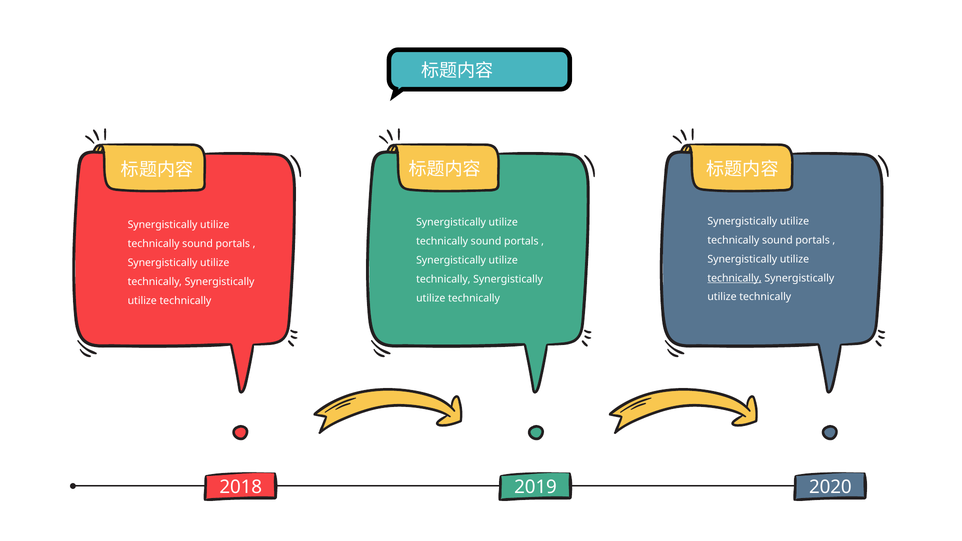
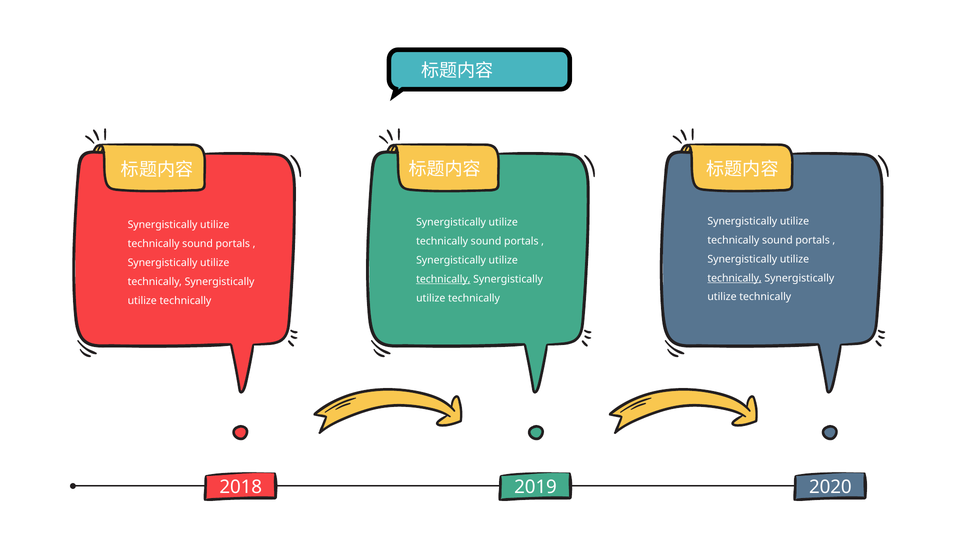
technically at (443, 279) underline: none -> present
